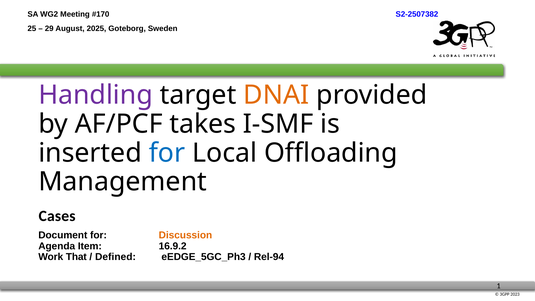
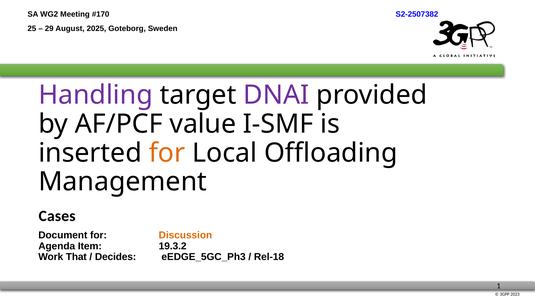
DNAI colour: orange -> purple
takes: takes -> value
for at (167, 153) colour: blue -> orange
16.9.2: 16.9.2 -> 19.3.2
Defined: Defined -> Decides
Rel-94: Rel-94 -> Rel-18
